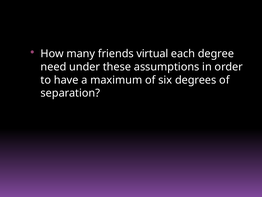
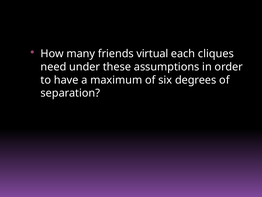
degree: degree -> cliques
